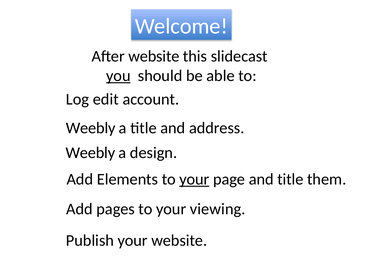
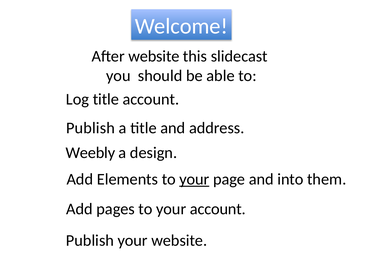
you underline: present -> none
Log edit: edit -> title
Weebly at (91, 128): Weebly -> Publish
and title: title -> into
your viewing: viewing -> account
